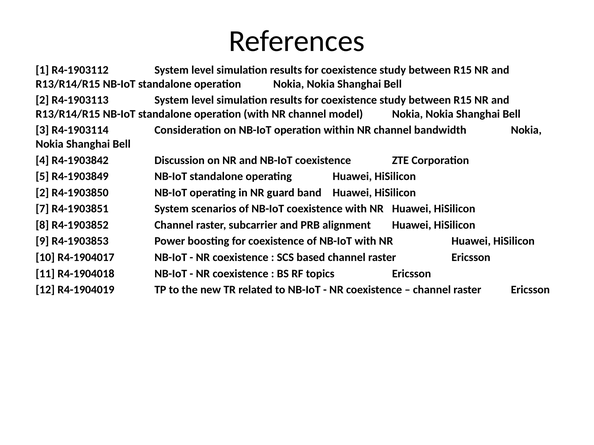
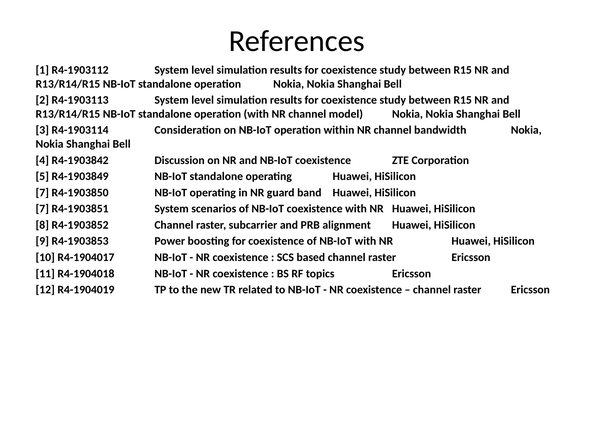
2 at (42, 193): 2 -> 7
